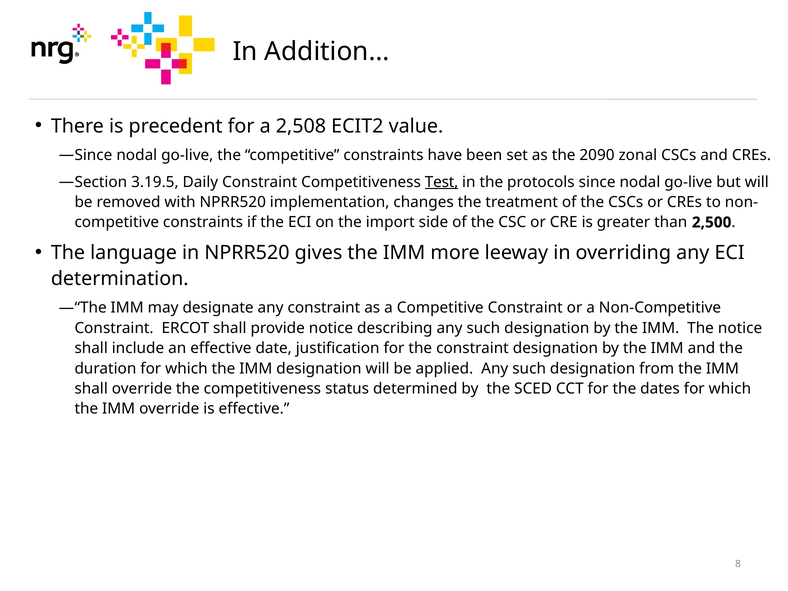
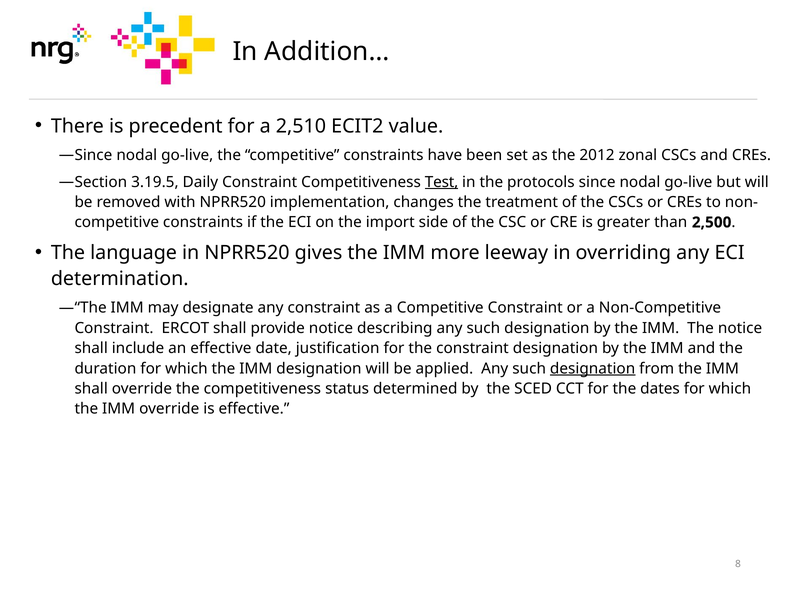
2,508: 2,508 -> 2,510
2090: 2090 -> 2012
designation at (593, 368) underline: none -> present
